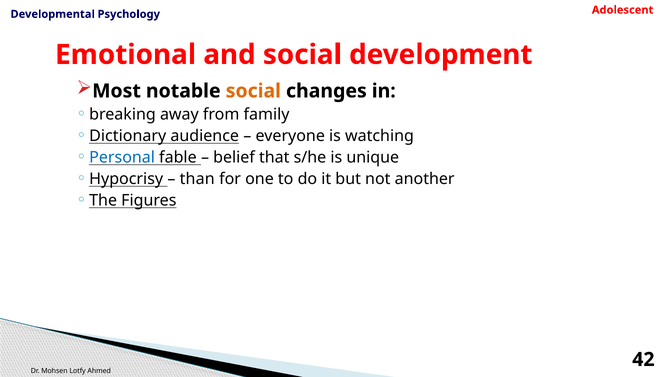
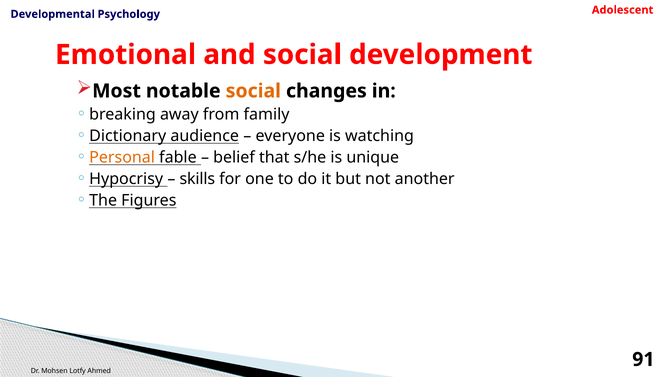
Personal colour: blue -> orange
than: than -> skills
42: 42 -> 91
